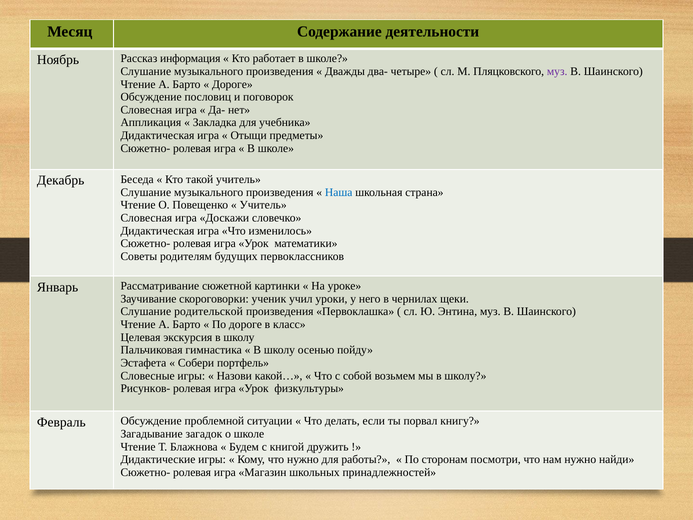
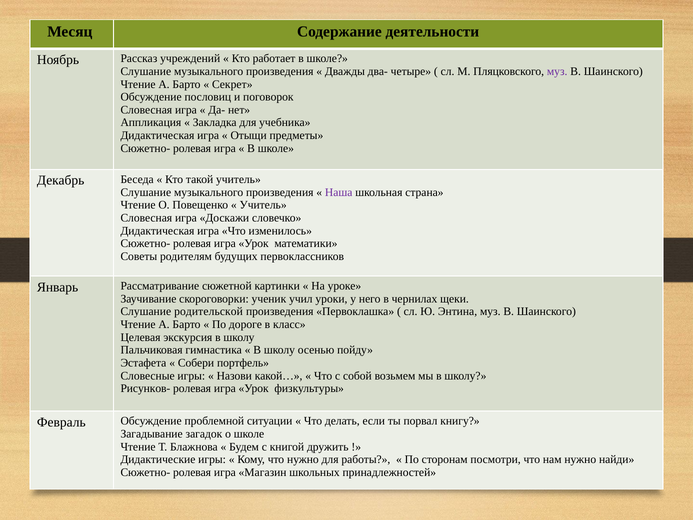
информация: информация -> учреждений
Дороге at (232, 84): Дороге -> Секрет
Наша colour: blue -> purple
